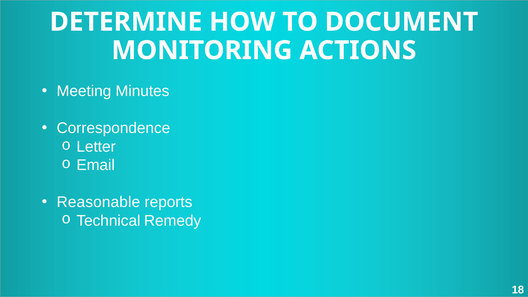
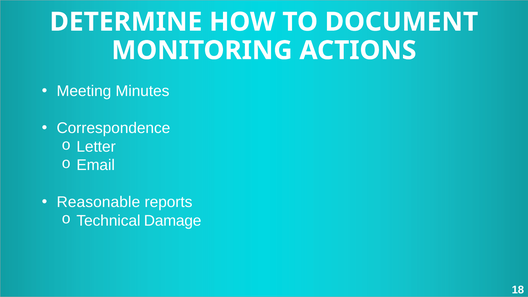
Remedy: Remedy -> Damage
